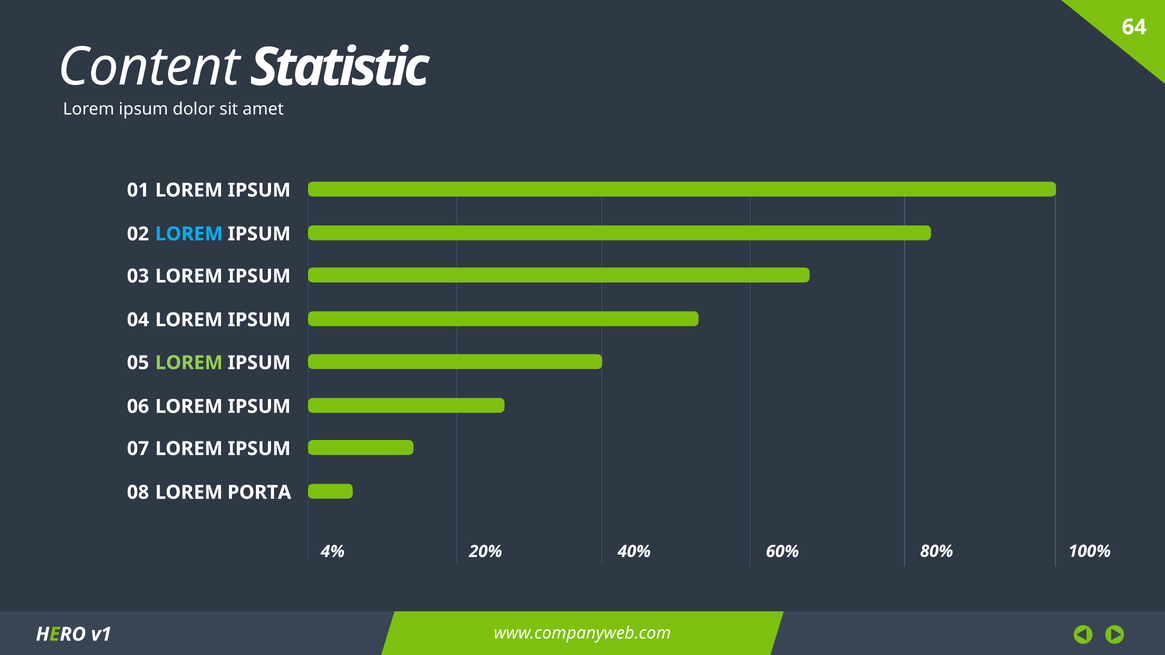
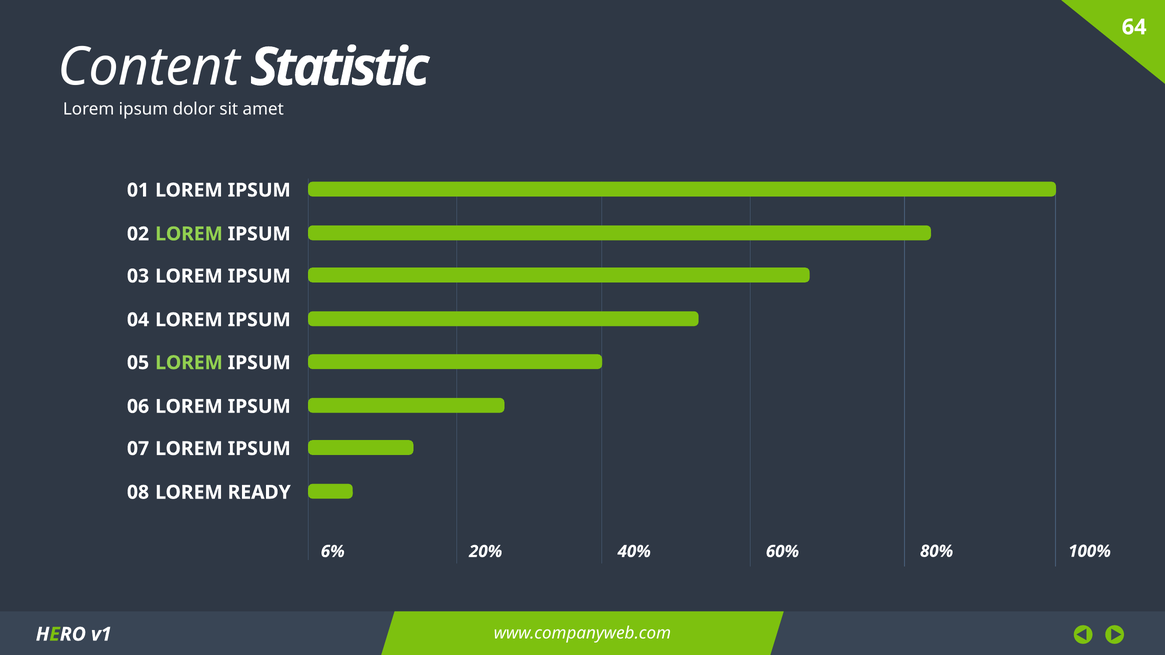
LOREM at (189, 234) colour: light blue -> light green
PORTA: PORTA -> READY
4%: 4% -> 6%
